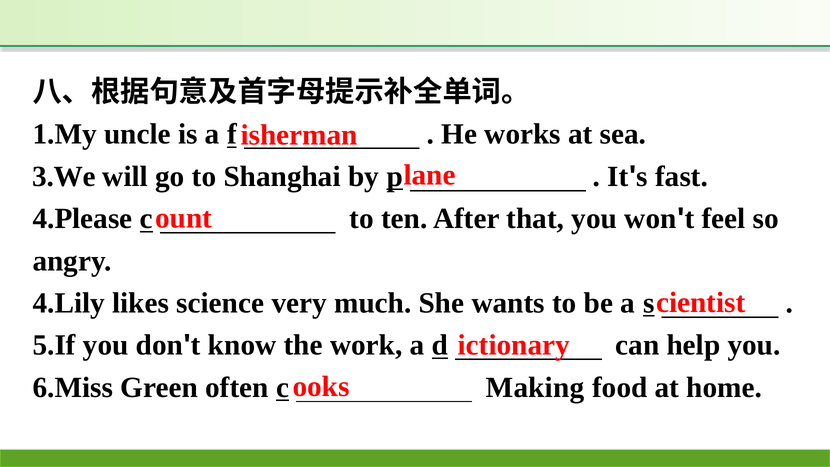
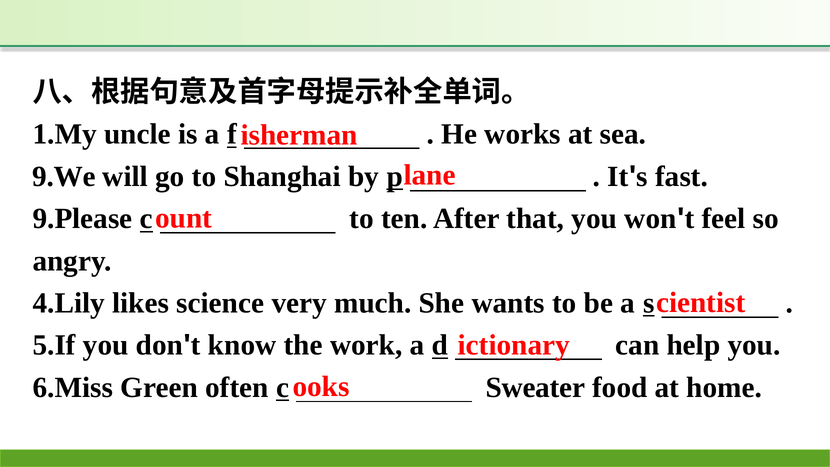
3.We: 3.We -> 9.We
4.Please: 4.Please -> 9.Please
Making: Making -> Sweater
